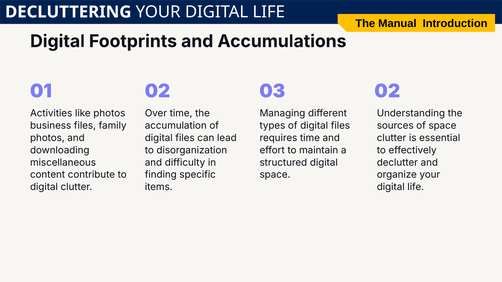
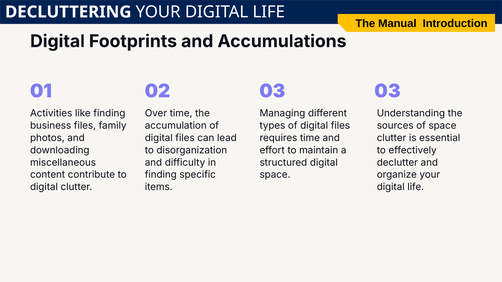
01 02: 02 -> 03
like photos: photos -> finding
